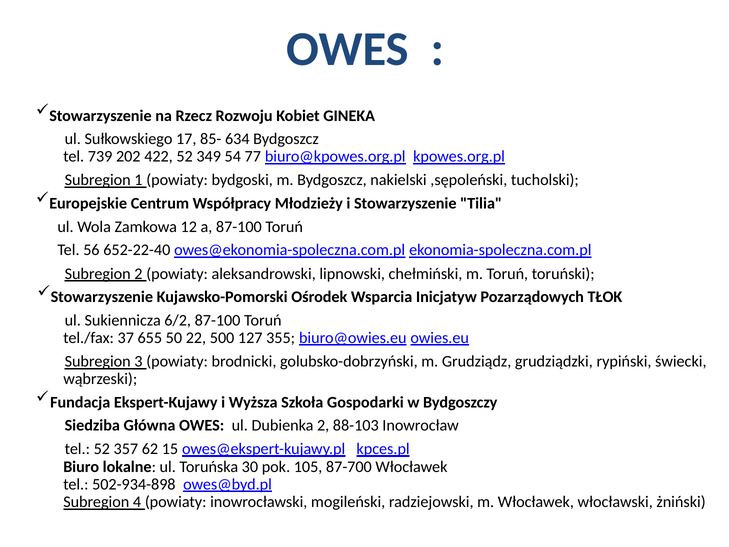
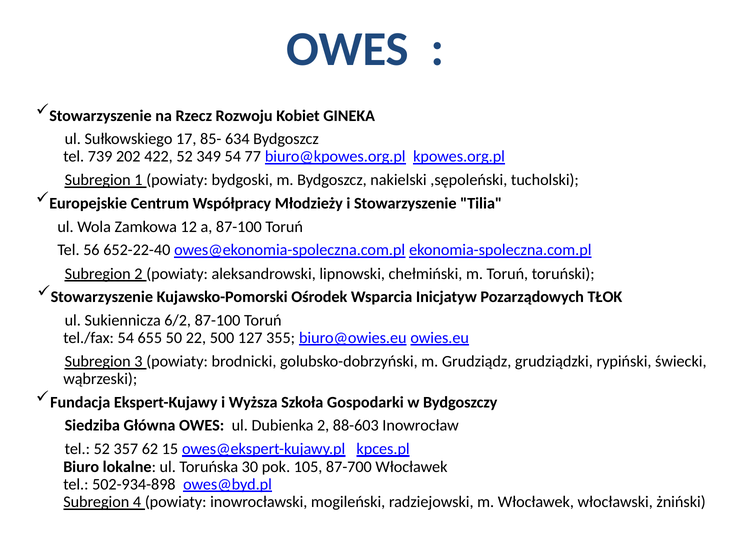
tel./fax 37: 37 -> 54
88-103: 88-103 -> 88-603
